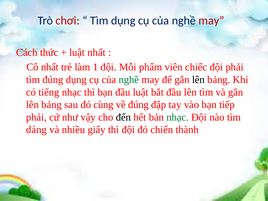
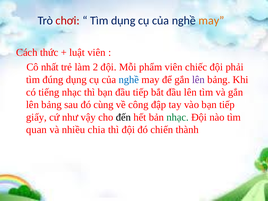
may at (211, 20) colour: red -> orange
luật nhất: nhất -> viên
1: 1 -> 2
nghề at (129, 80) colour: green -> blue
lên at (198, 80) colour: black -> purple
đầu luật: luật -> tiếp
về đúng: đúng -> công
phải at (36, 117): phải -> giấy
dáng: dáng -> quan
giấy: giấy -> chia
